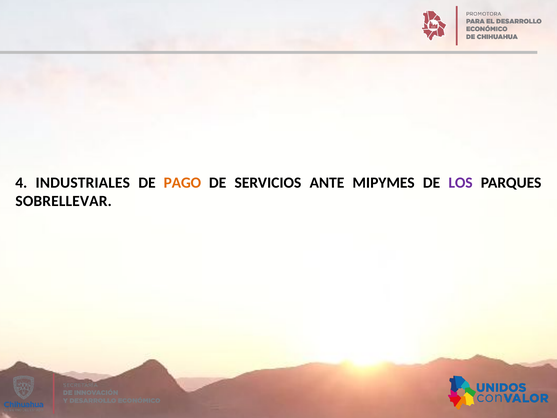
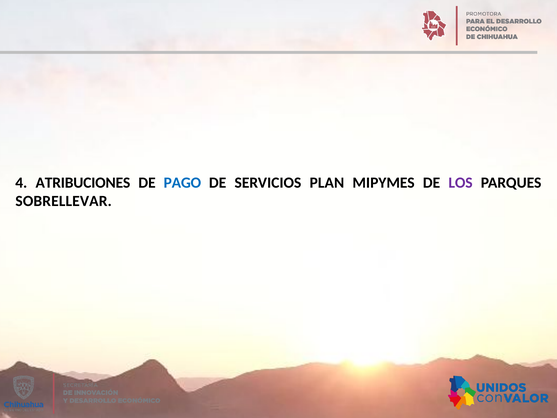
INDUSTRIALES: INDUSTRIALES -> ATRIBUCIONES
PAGO colour: orange -> blue
ANTE: ANTE -> PLAN
